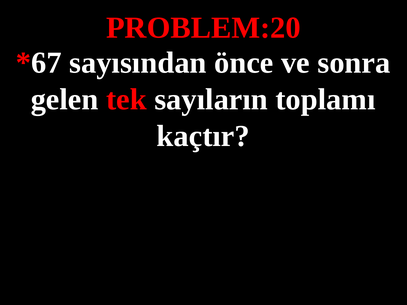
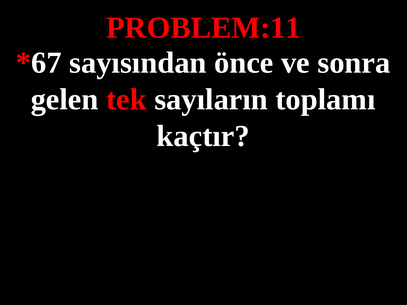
PROBLEM:20: PROBLEM:20 -> PROBLEM:11
